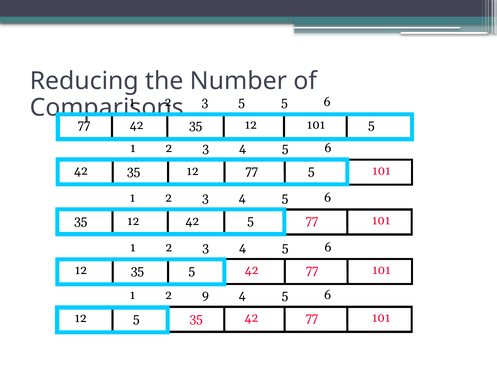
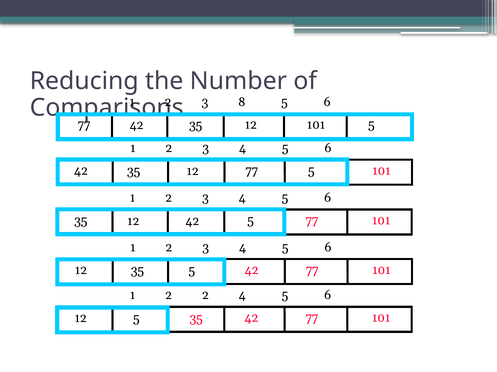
3 5: 5 -> 8
2 9: 9 -> 2
